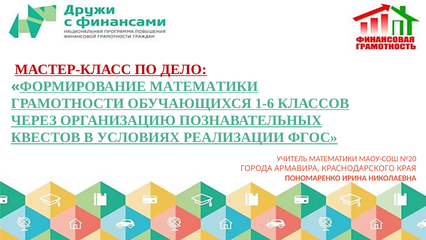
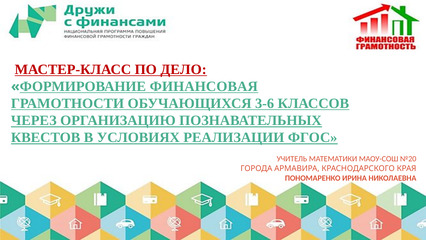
ФОРМИРОВАНИЕ МАТЕМАТИКИ: МАТЕМАТИКИ -> ФИНАНСОВАЯ
1-6: 1-6 -> 3-6
